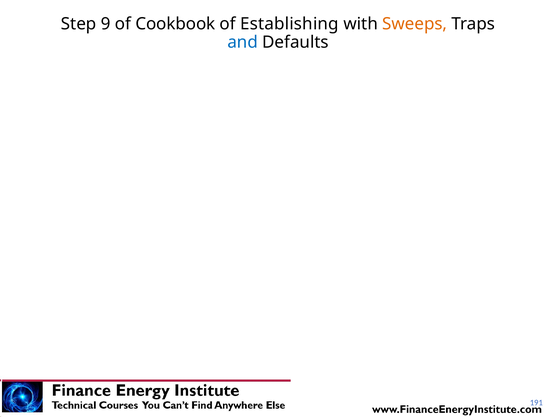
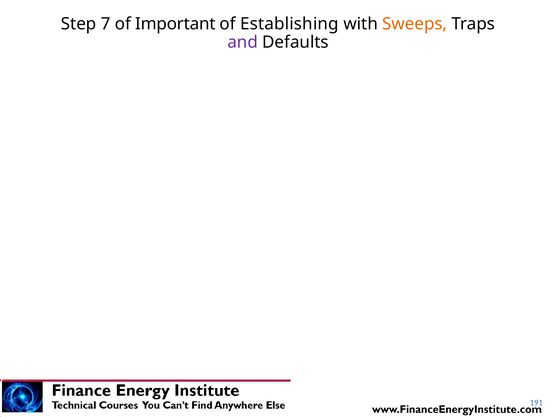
9: 9 -> 7
Cookbook: Cookbook -> Important
and colour: blue -> purple
